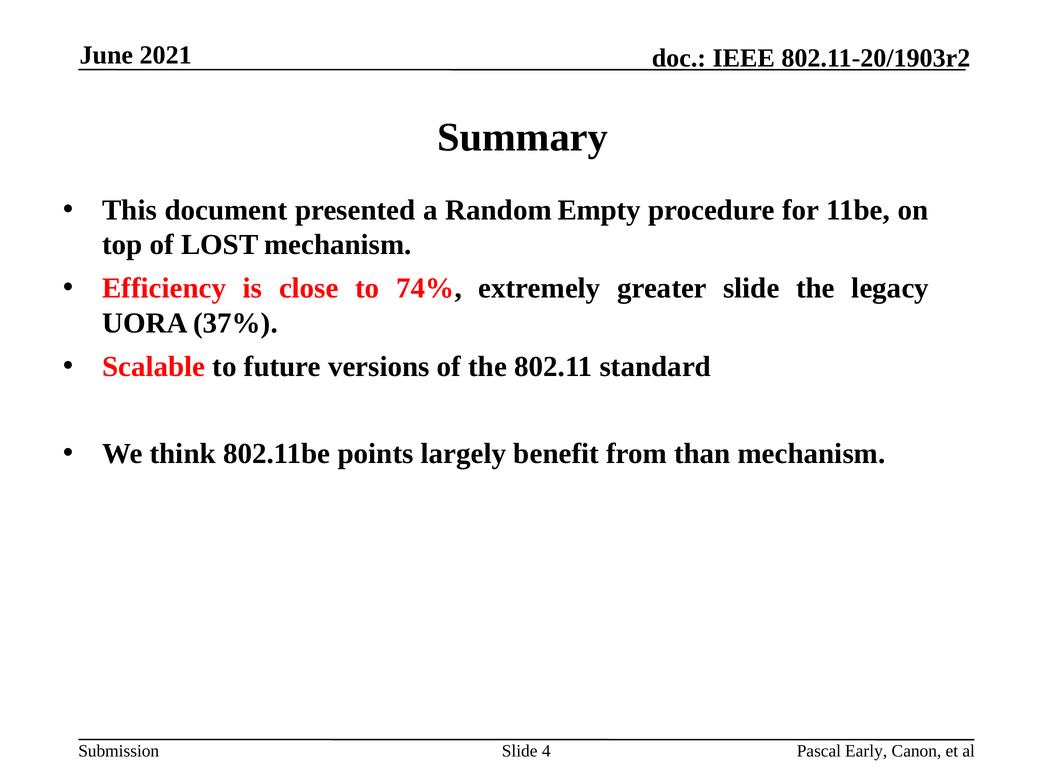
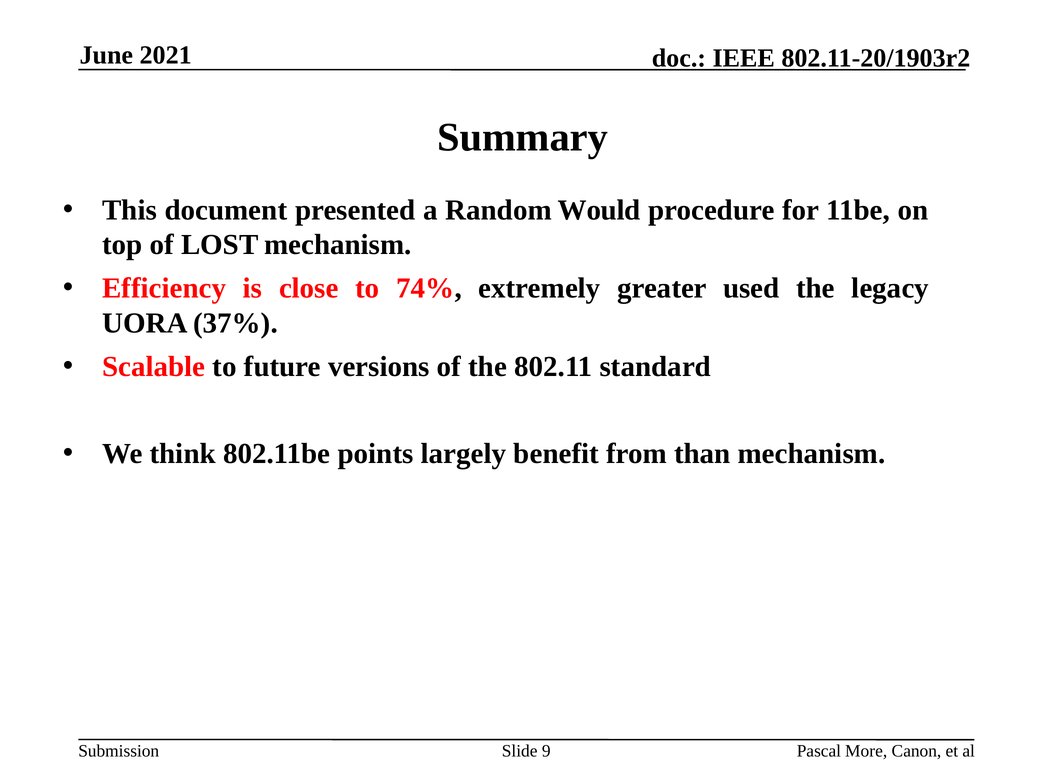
Empty: Empty -> Would
greater slide: slide -> used
4: 4 -> 9
Early: Early -> More
